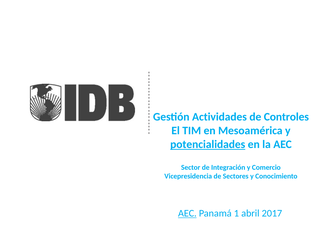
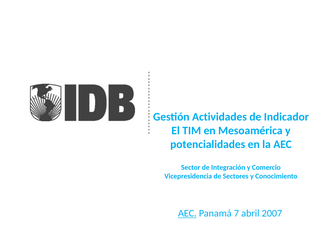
Controles: Controles -> Indicador
potencialidades underline: present -> none
1: 1 -> 7
2017: 2017 -> 2007
